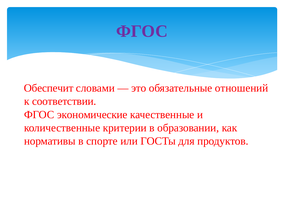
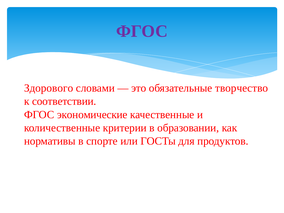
Обеспечит: Обеспечит -> Здорового
отношений: отношений -> творчество
